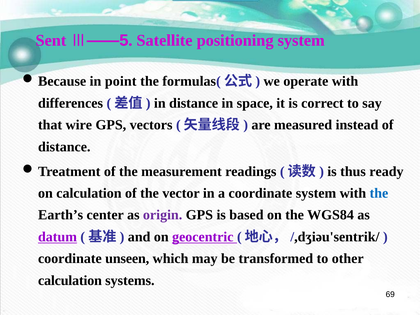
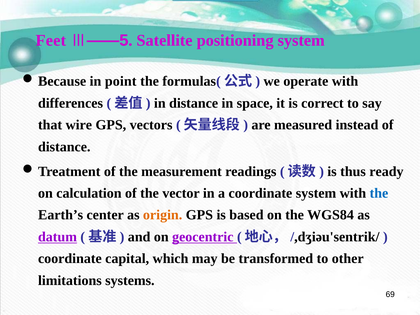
Sent: Sent -> Feet
origin colour: purple -> orange
unseen: unseen -> capital
calculation at (70, 281): calculation -> limitations
